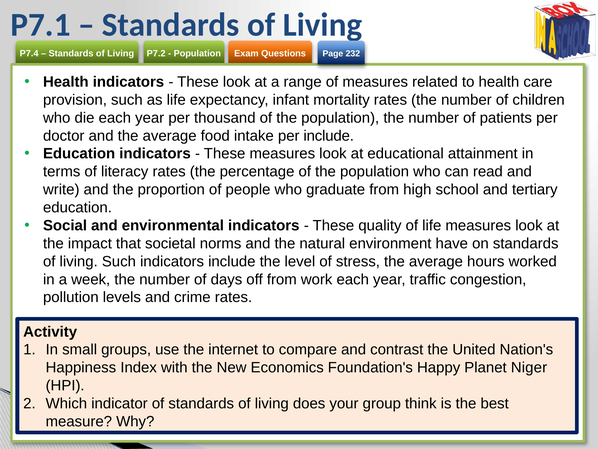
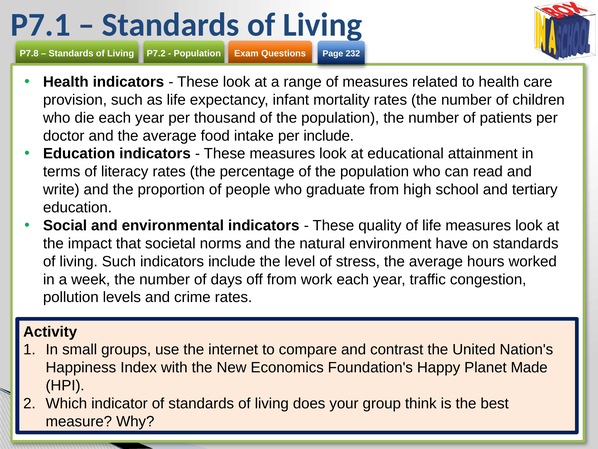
P7.4: P7.4 -> P7.8
Niger: Niger -> Made
